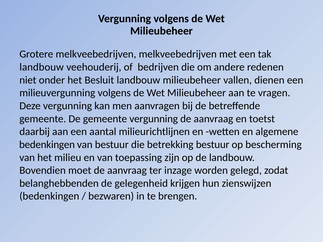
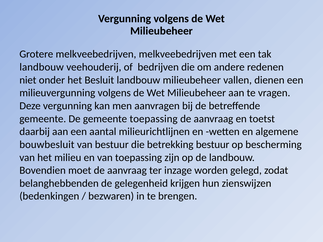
gemeente vergunning: vergunning -> toepassing
bedenkingen at (47, 145): bedenkingen -> bouwbesluit
